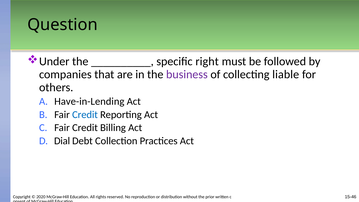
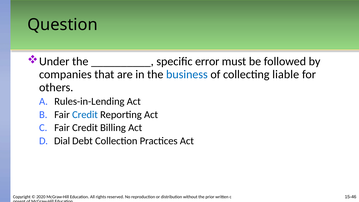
right: right -> error
business colour: purple -> blue
Have-in-Lending: Have-in-Lending -> Rules-in-Lending
